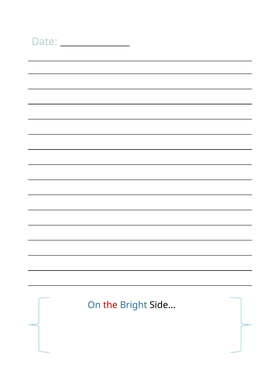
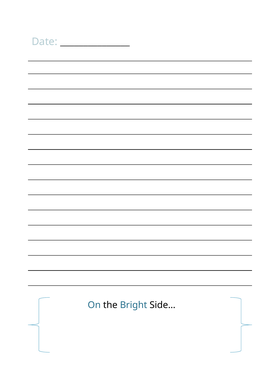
the colour: red -> black
